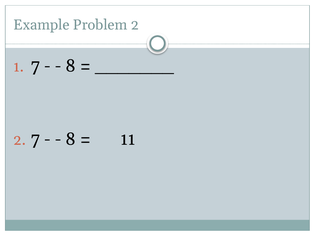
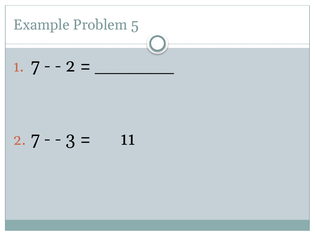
Problem 2: 2 -> 5
8 at (71, 66): 8 -> 2
8 at (71, 139): 8 -> 3
